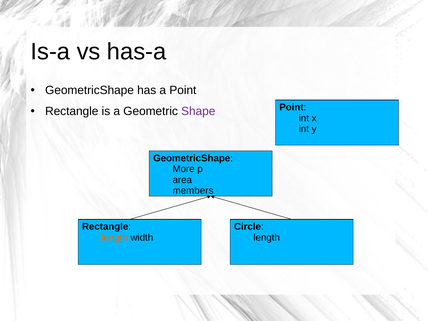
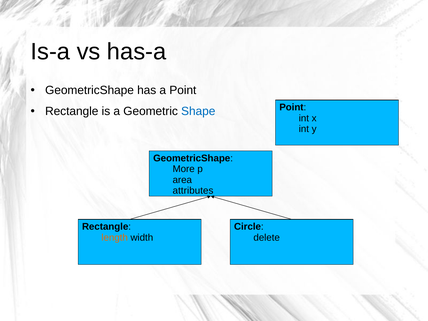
Shape colour: purple -> blue
members: members -> attributes
length at (267, 238): length -> delete
